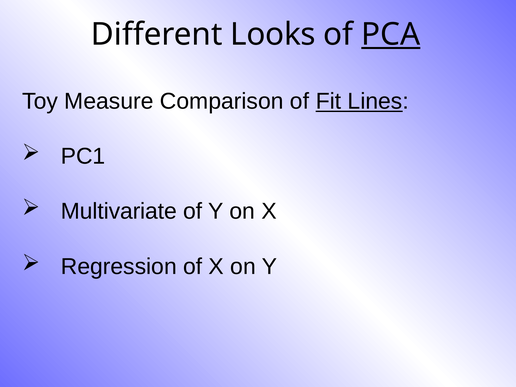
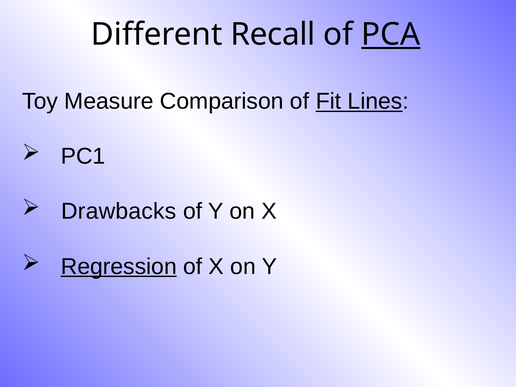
Looks: Looks -> Recall
Multivariate: Multivariate -> Drawbacks
Regression underline: none -> present
